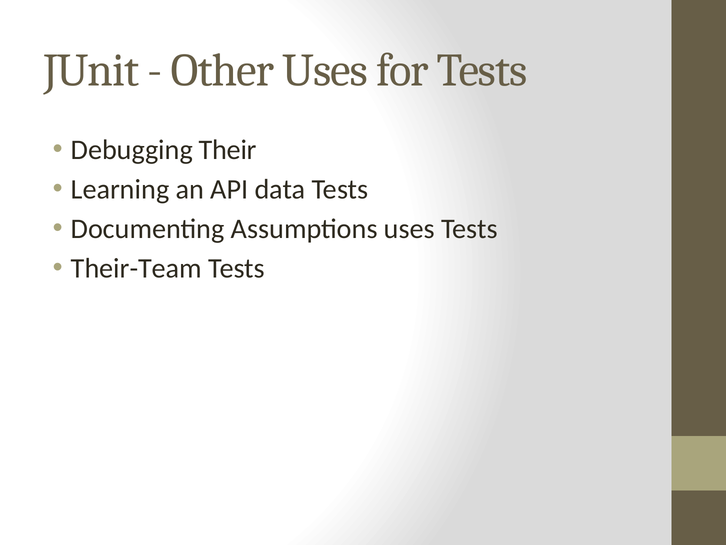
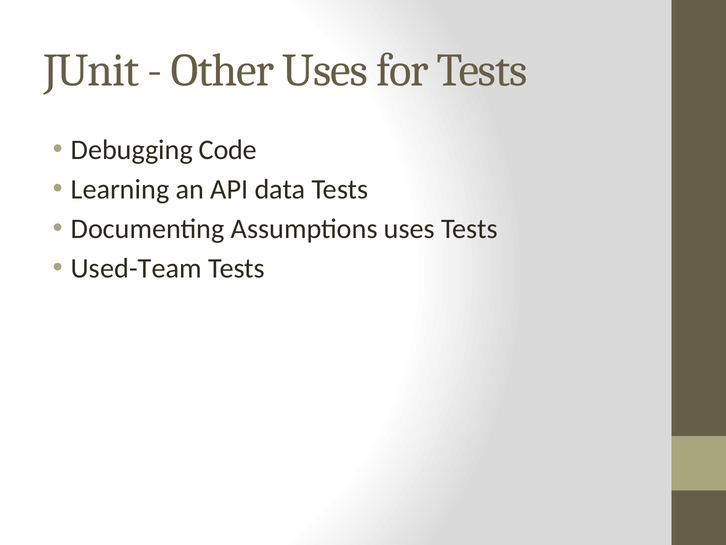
Their: Their -> Code
Their-Team: Their-Team -> Used-Team
